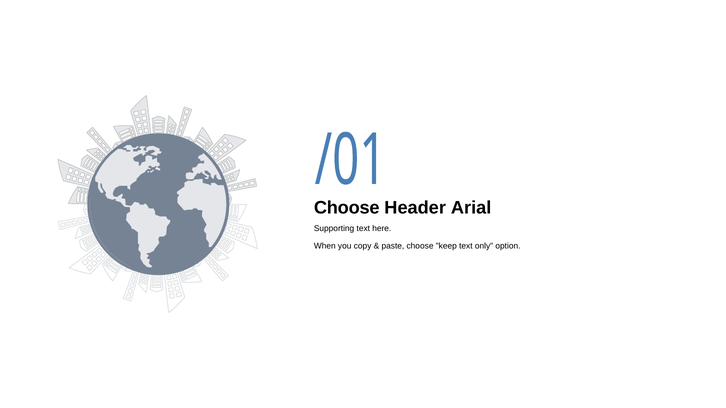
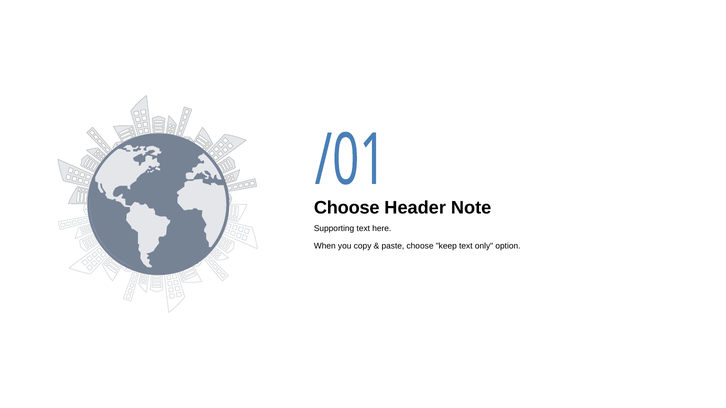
Arial: Arial -> Note
